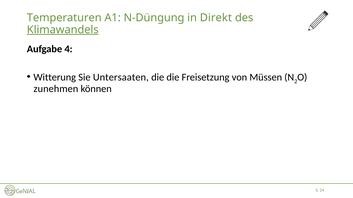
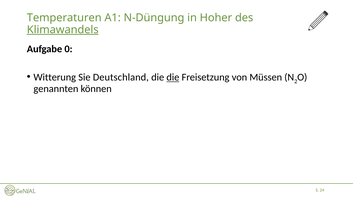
Direkt: Direkt -> Hoher
4: 4 -> 0
Untersaaten: Untersaaten -> Deutschland
die at (173, 78) underline: none -> present
zunehmen: zunehmen -> genannten
